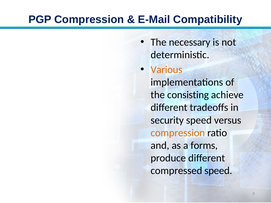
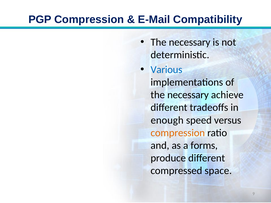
Various colour: orange -> blue
consisting at (188, 95): consisting -> necessary
security: security -> enough
compressed speed: speed -> space
